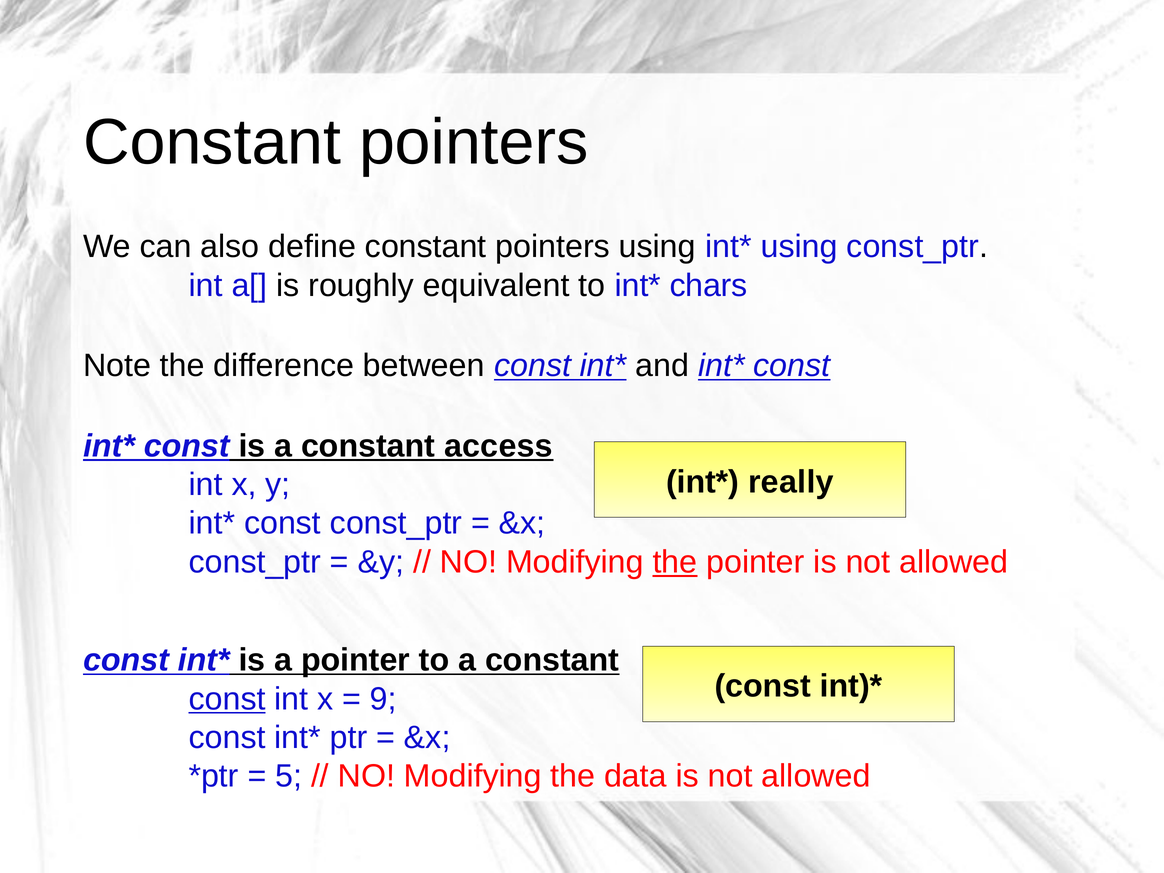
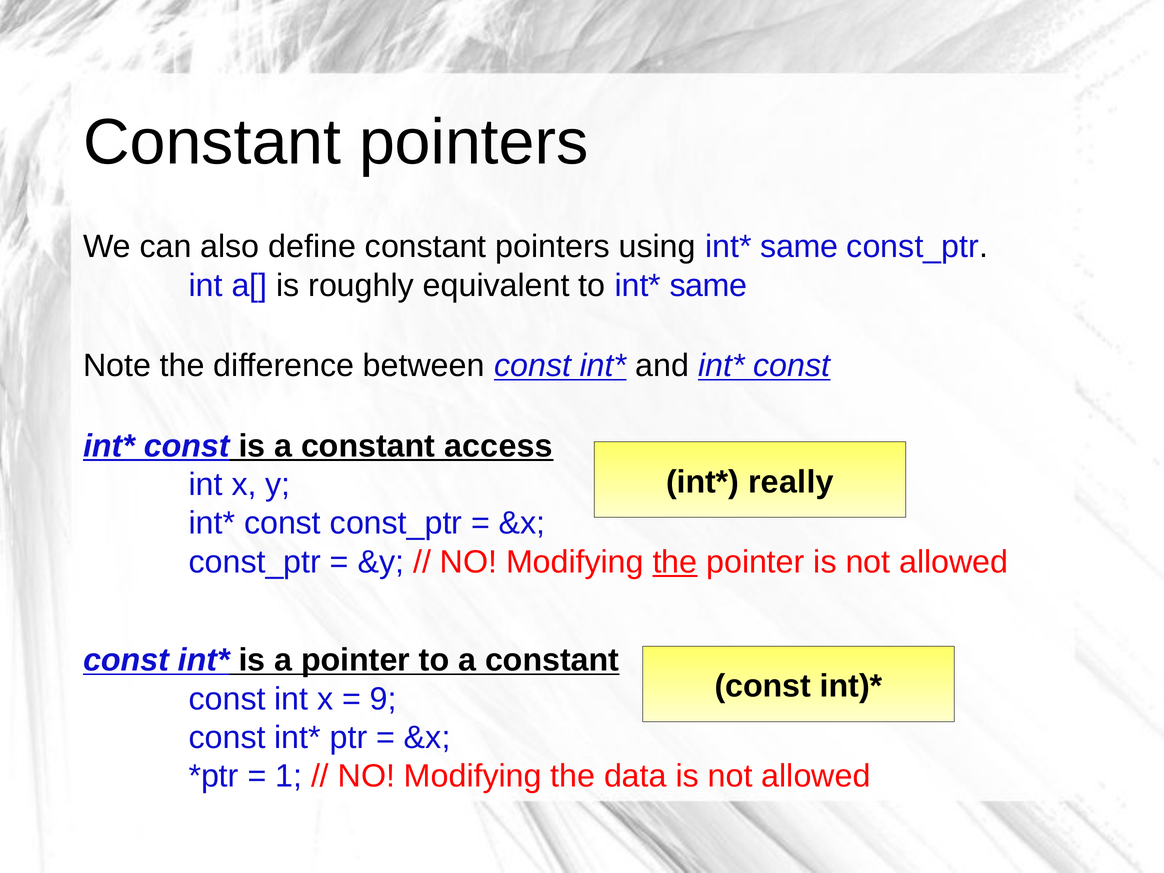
using at (799, 247): using -> same
chars at (708, 285): chars -> same
const at (227, 699) underline: present -> none
5: 5 -> 1
